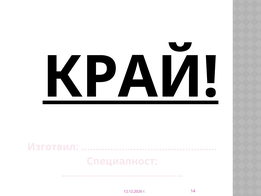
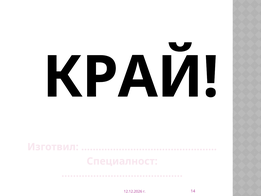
КРАЙ underline: present -> none
